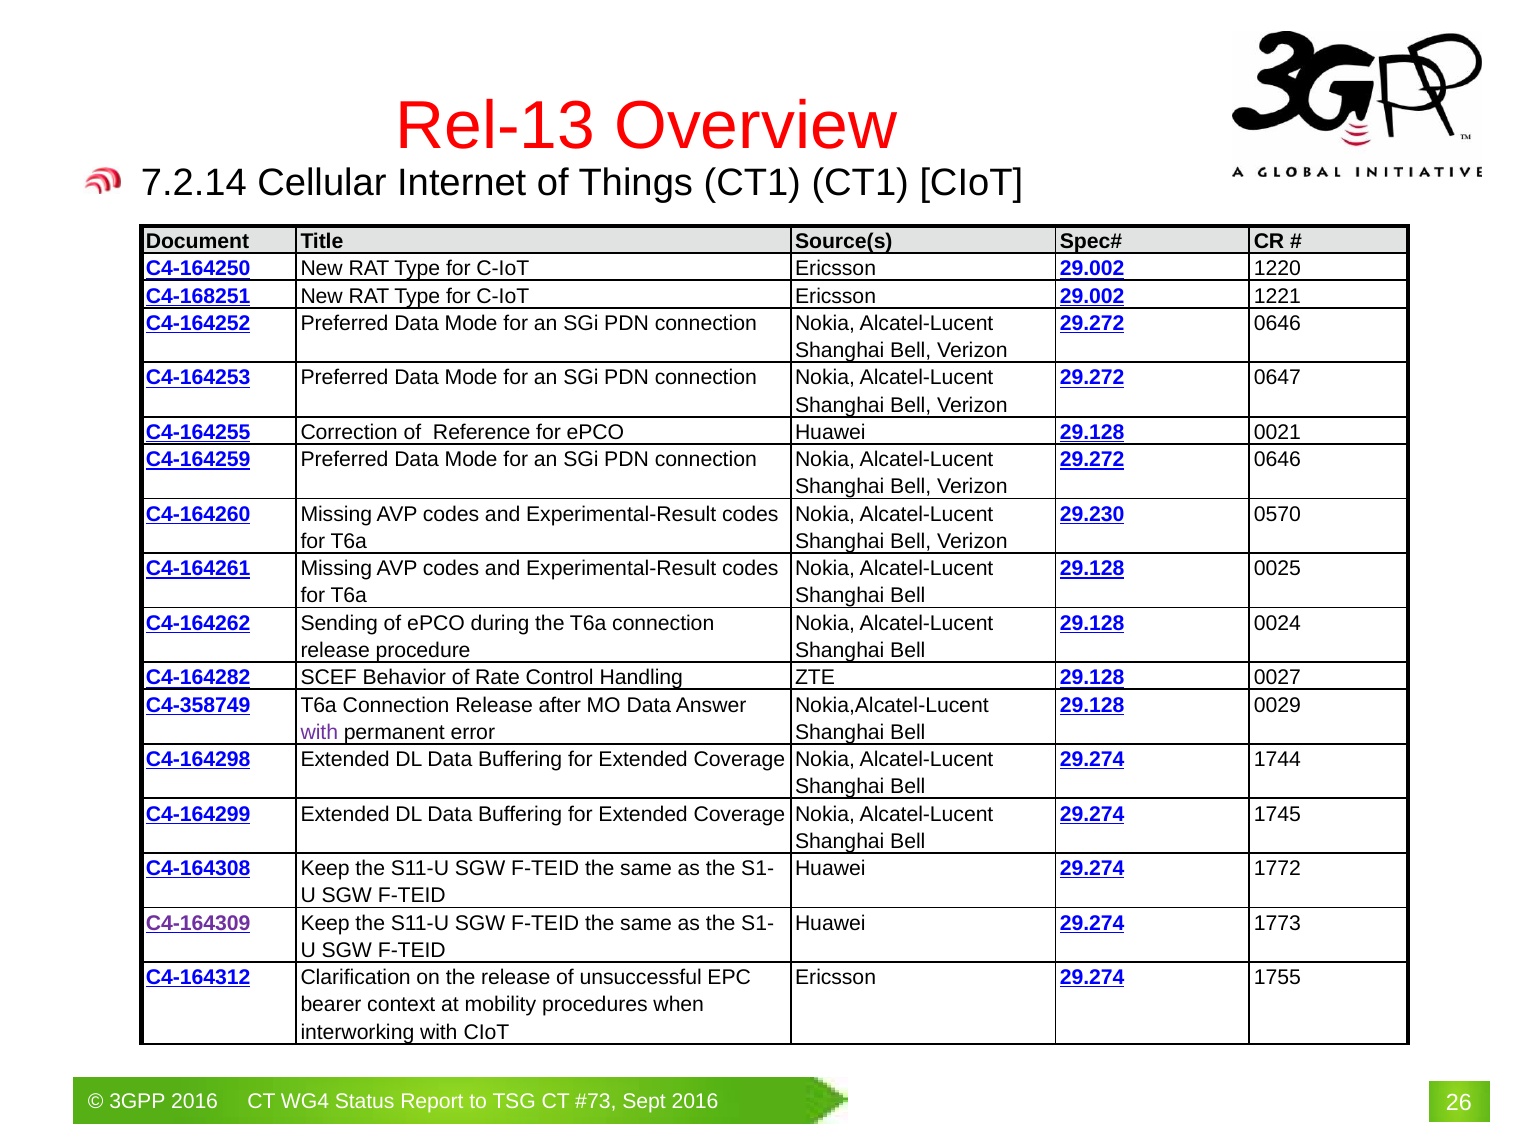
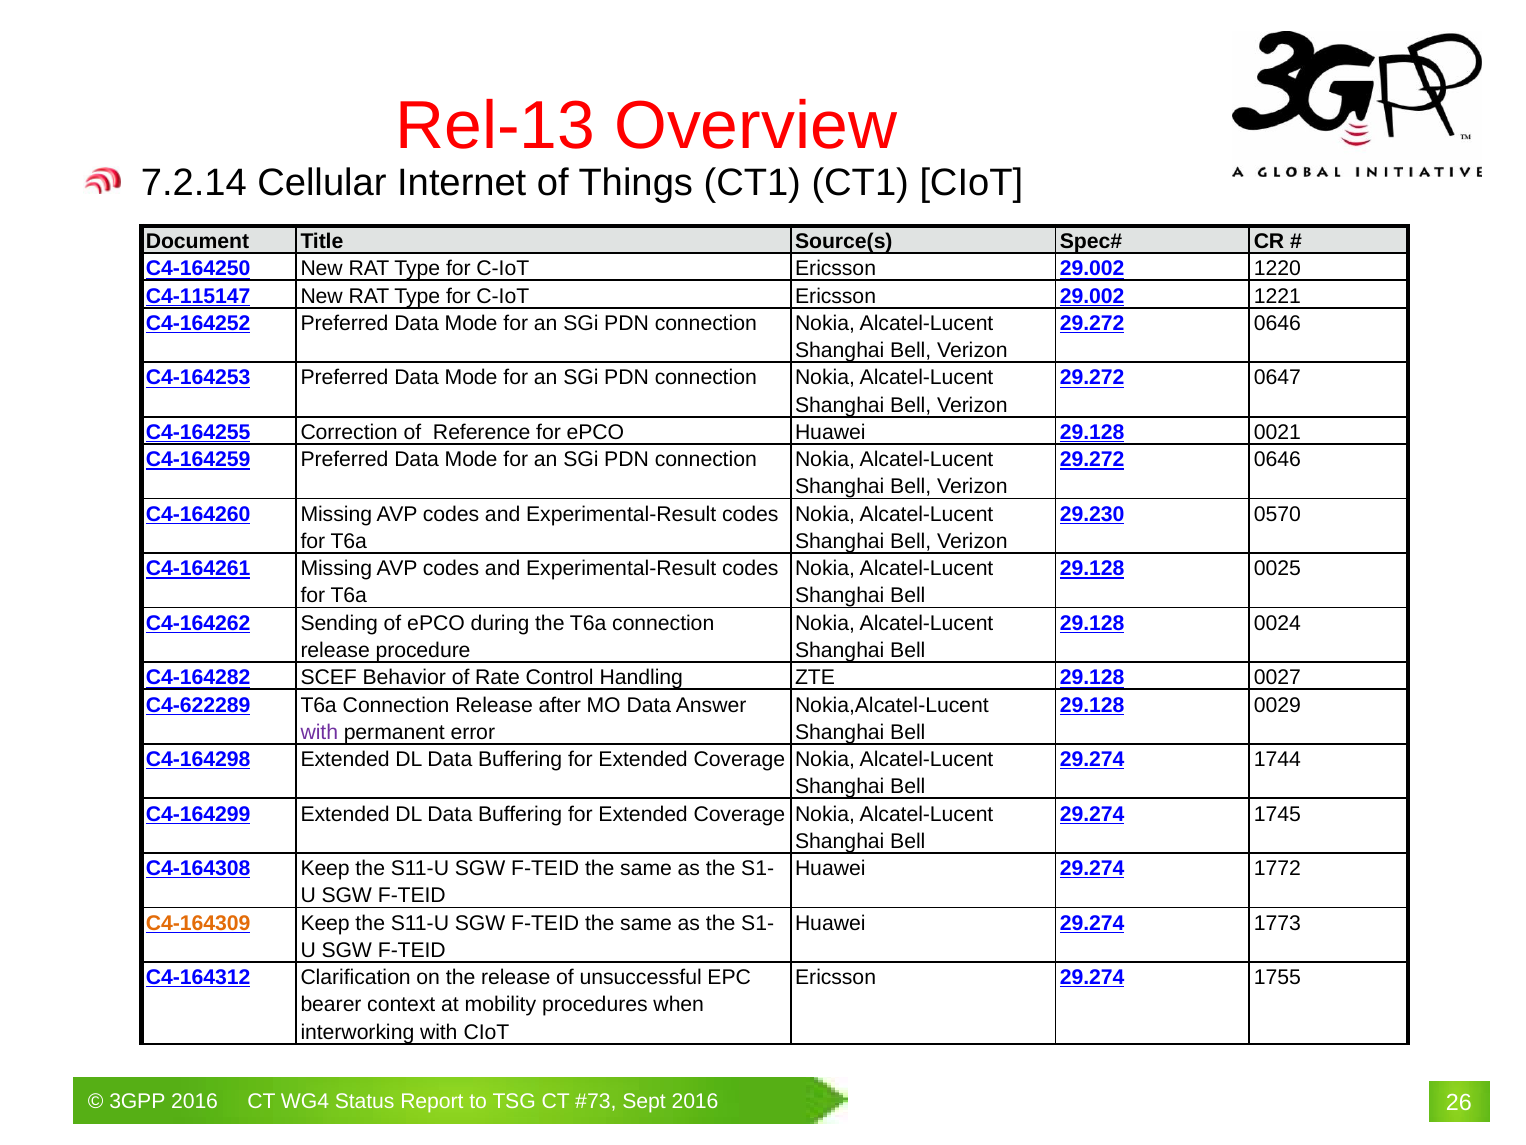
C4-168251: C4-168251 -> C4-115147
C4-358749: C4-358749 -> C4-622289
C4-164309 colour: purple -> orange
